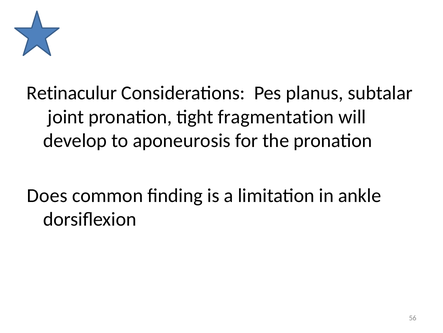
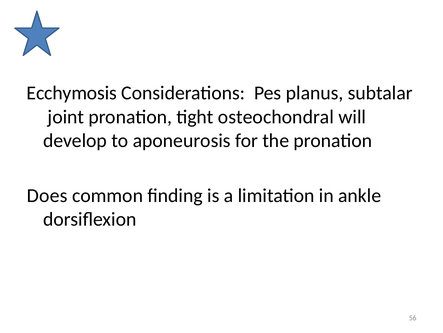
Retinaculur: Retinaculur -> Ecchymosis
fragmentation: fragmentation -> osteochondral
